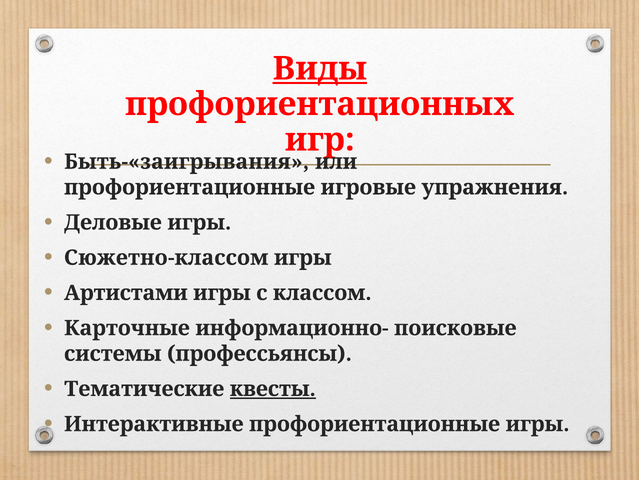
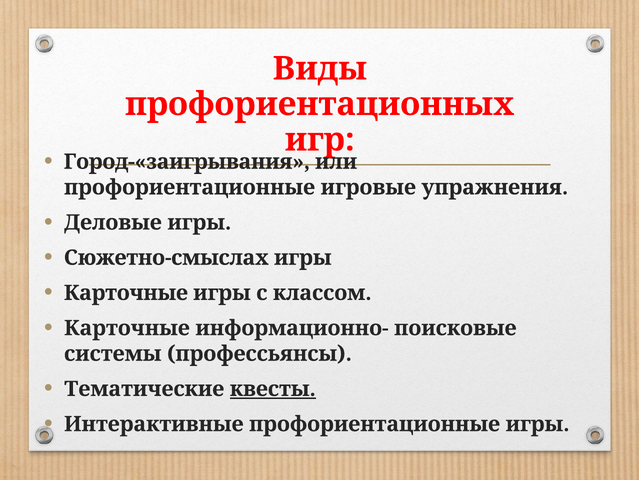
Виды underline: present -> none
Быть-«заигрывания: Быть-«заигрывания -> Город-«заигрывания
Сюжетно-классом: Сюжетно-классом -> Сюжетно-смыслах
Артистами at (126, 292): Артистами -> Карточные
